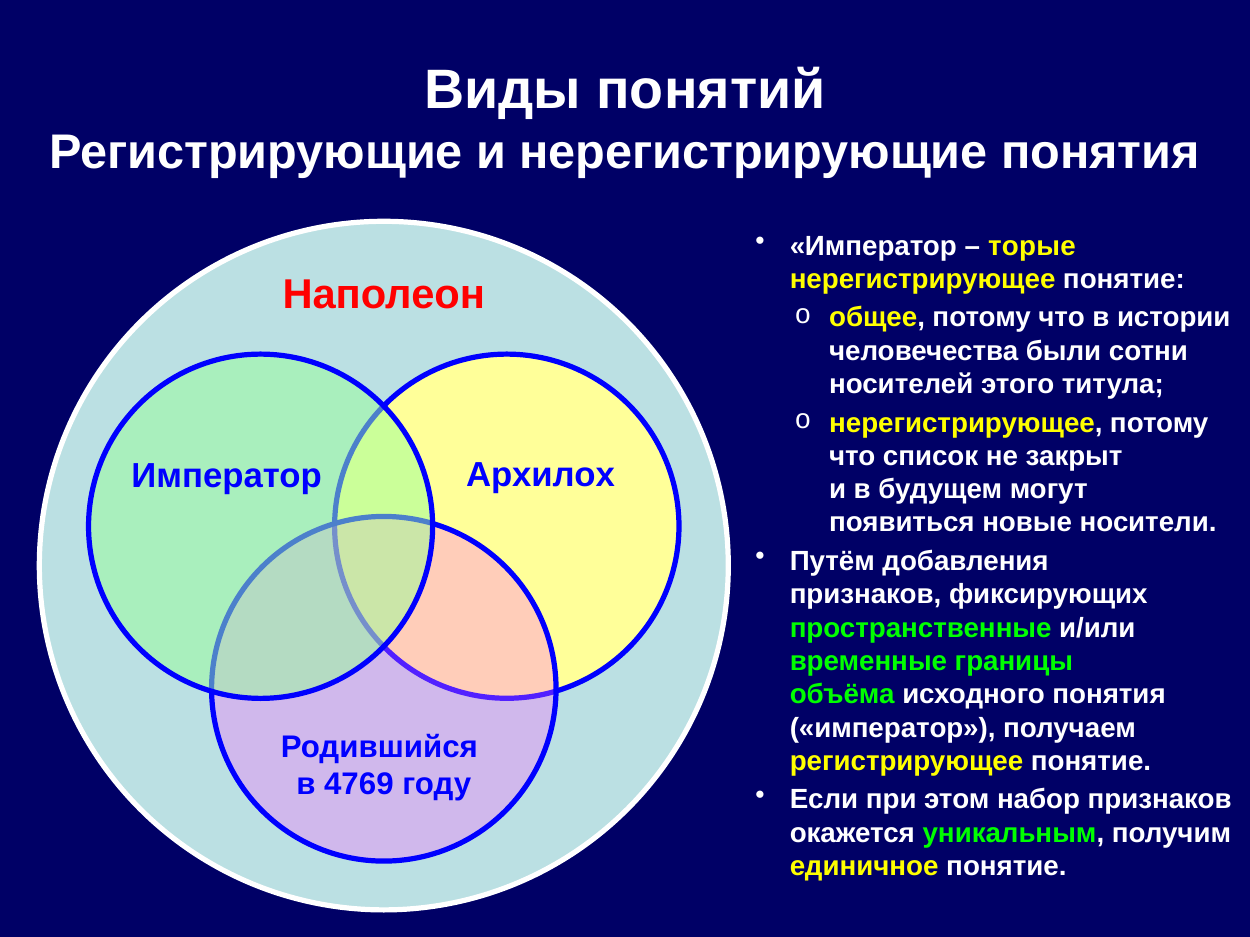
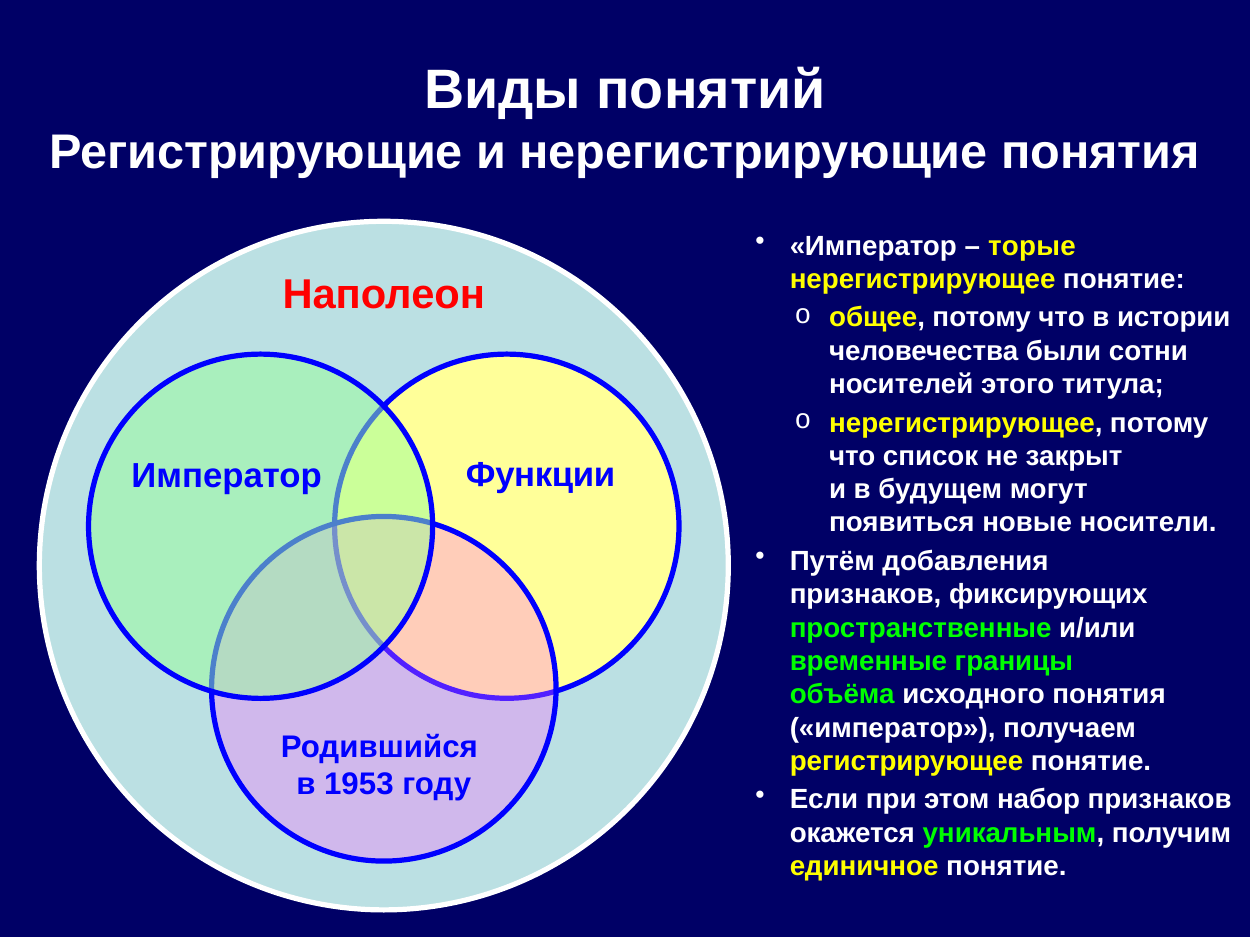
Архилох: Архилох -> Функции
4769: 4769 -> 1953
